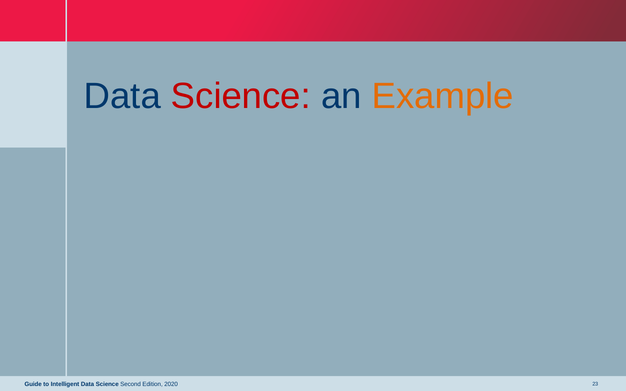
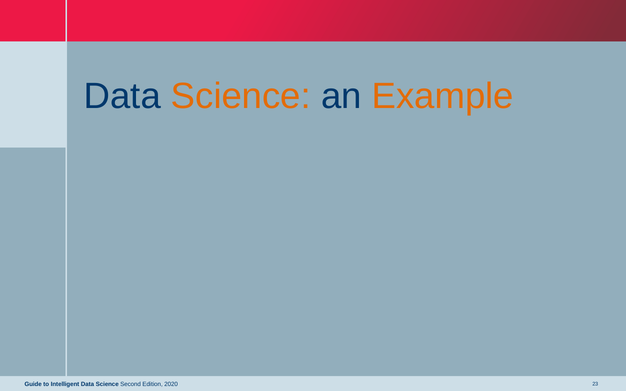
Science at (241, 96) colour: red -> orange
